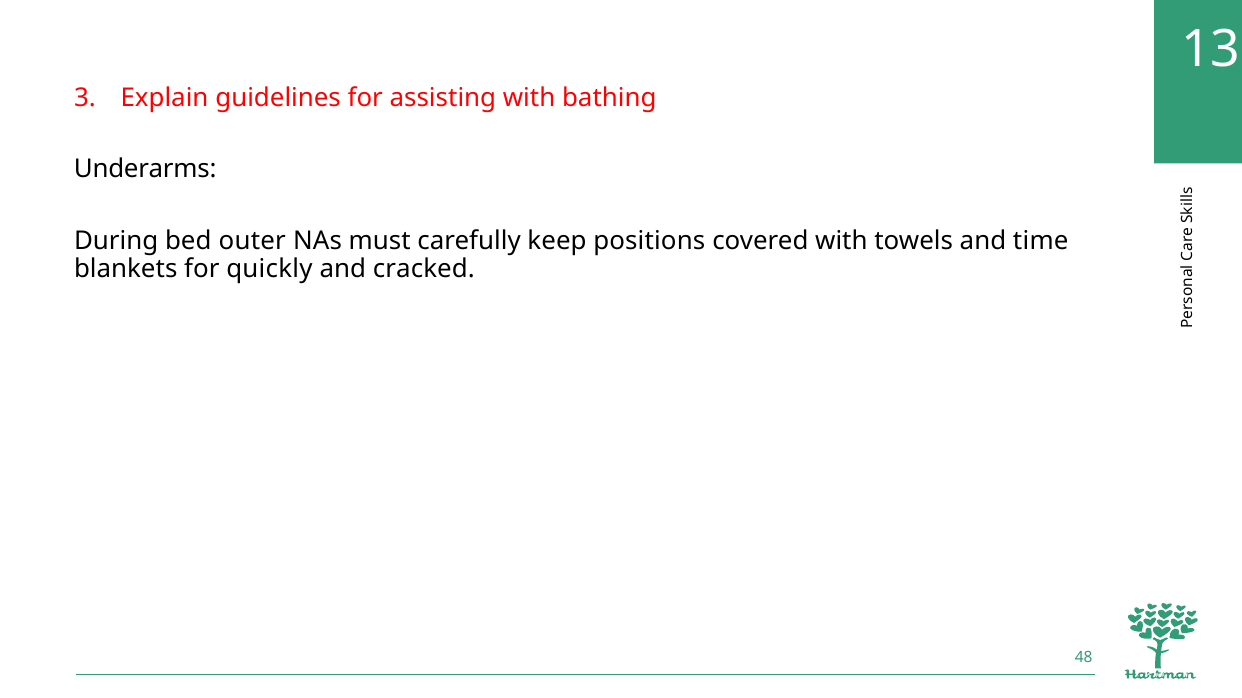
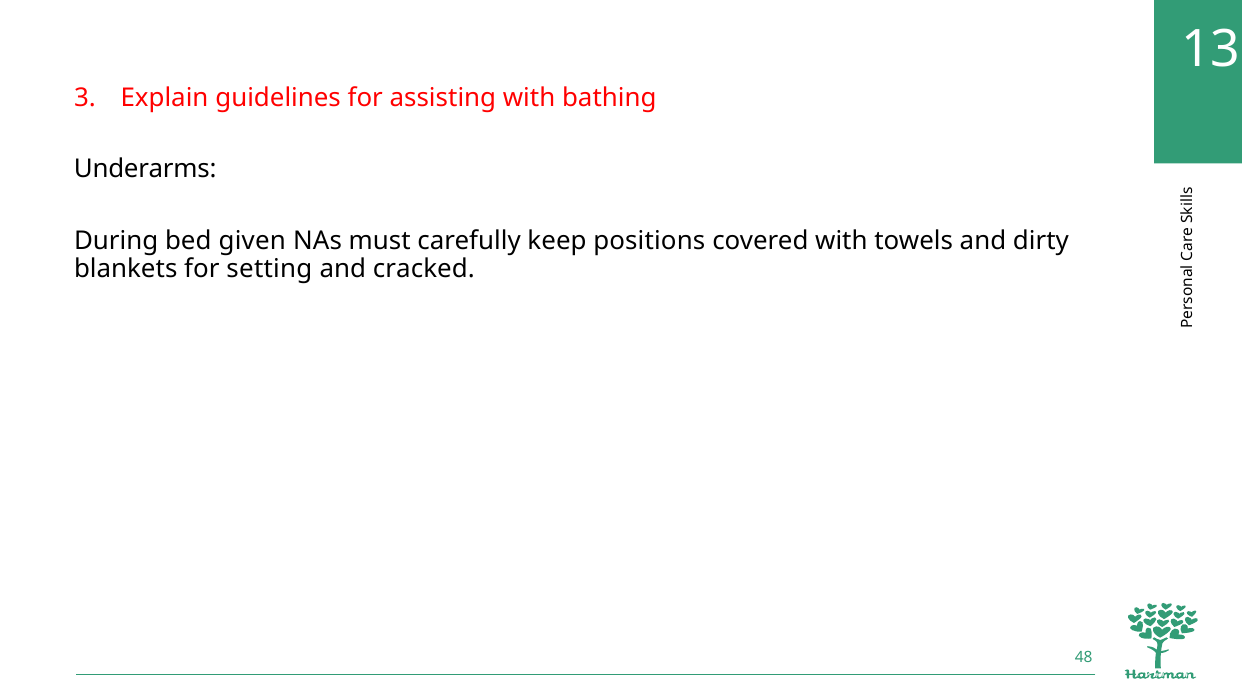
outer: outer -> given
time: time -> dirty
quickly: quickly -> setting
